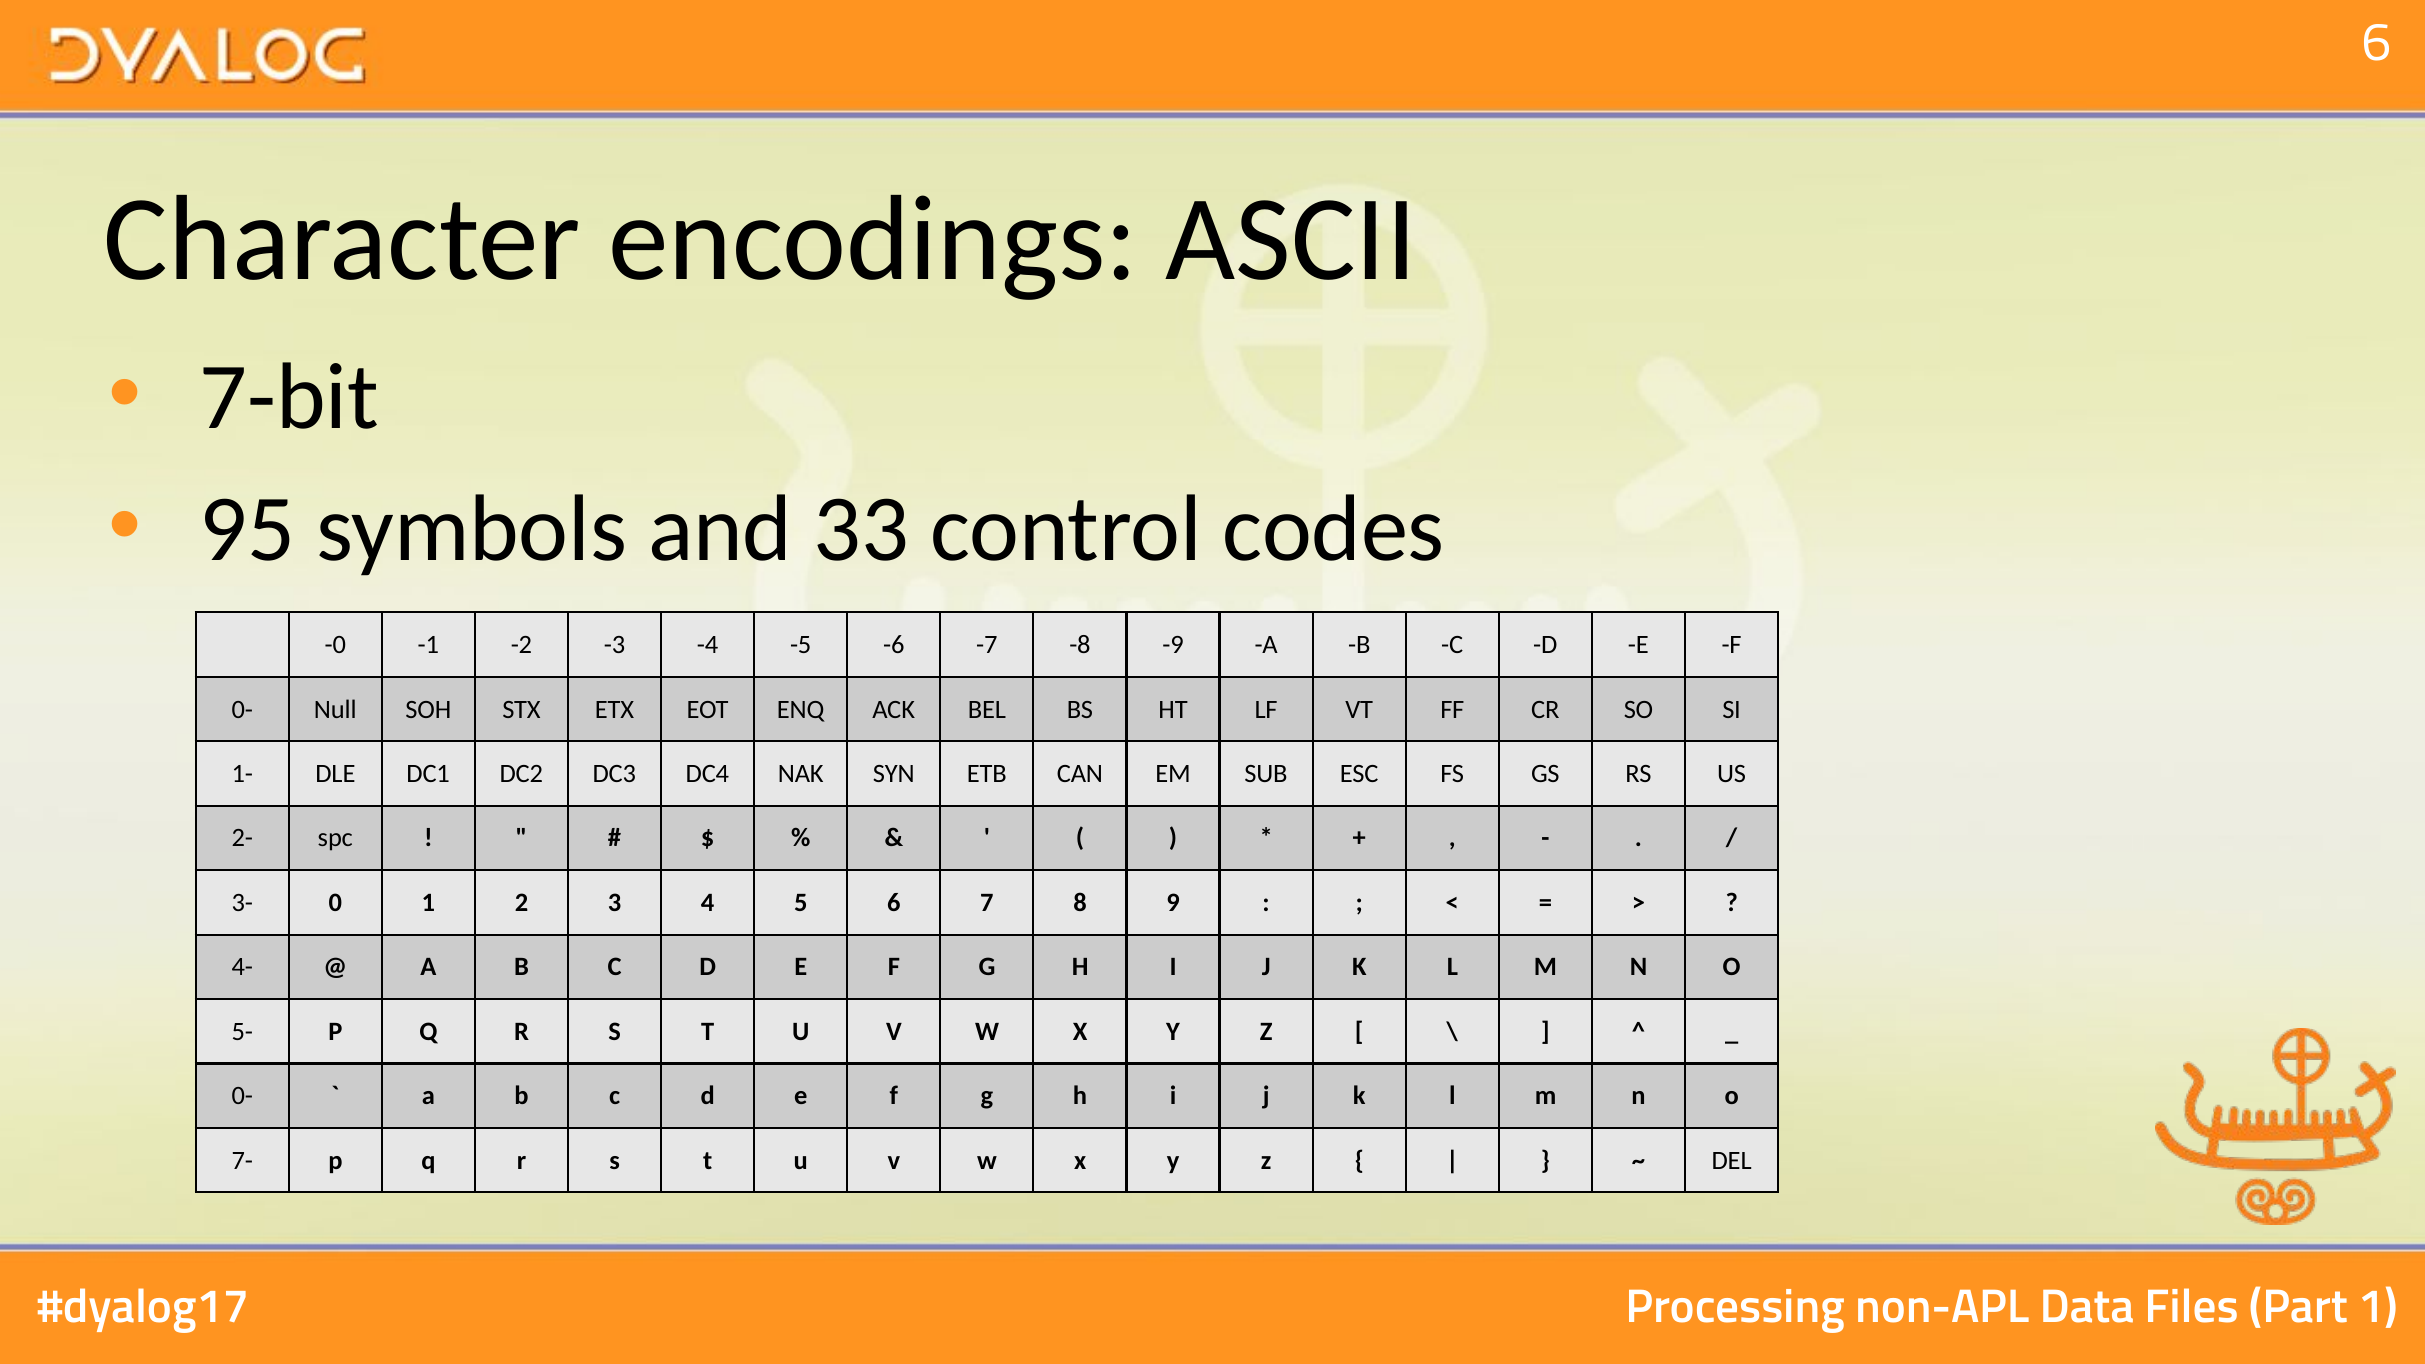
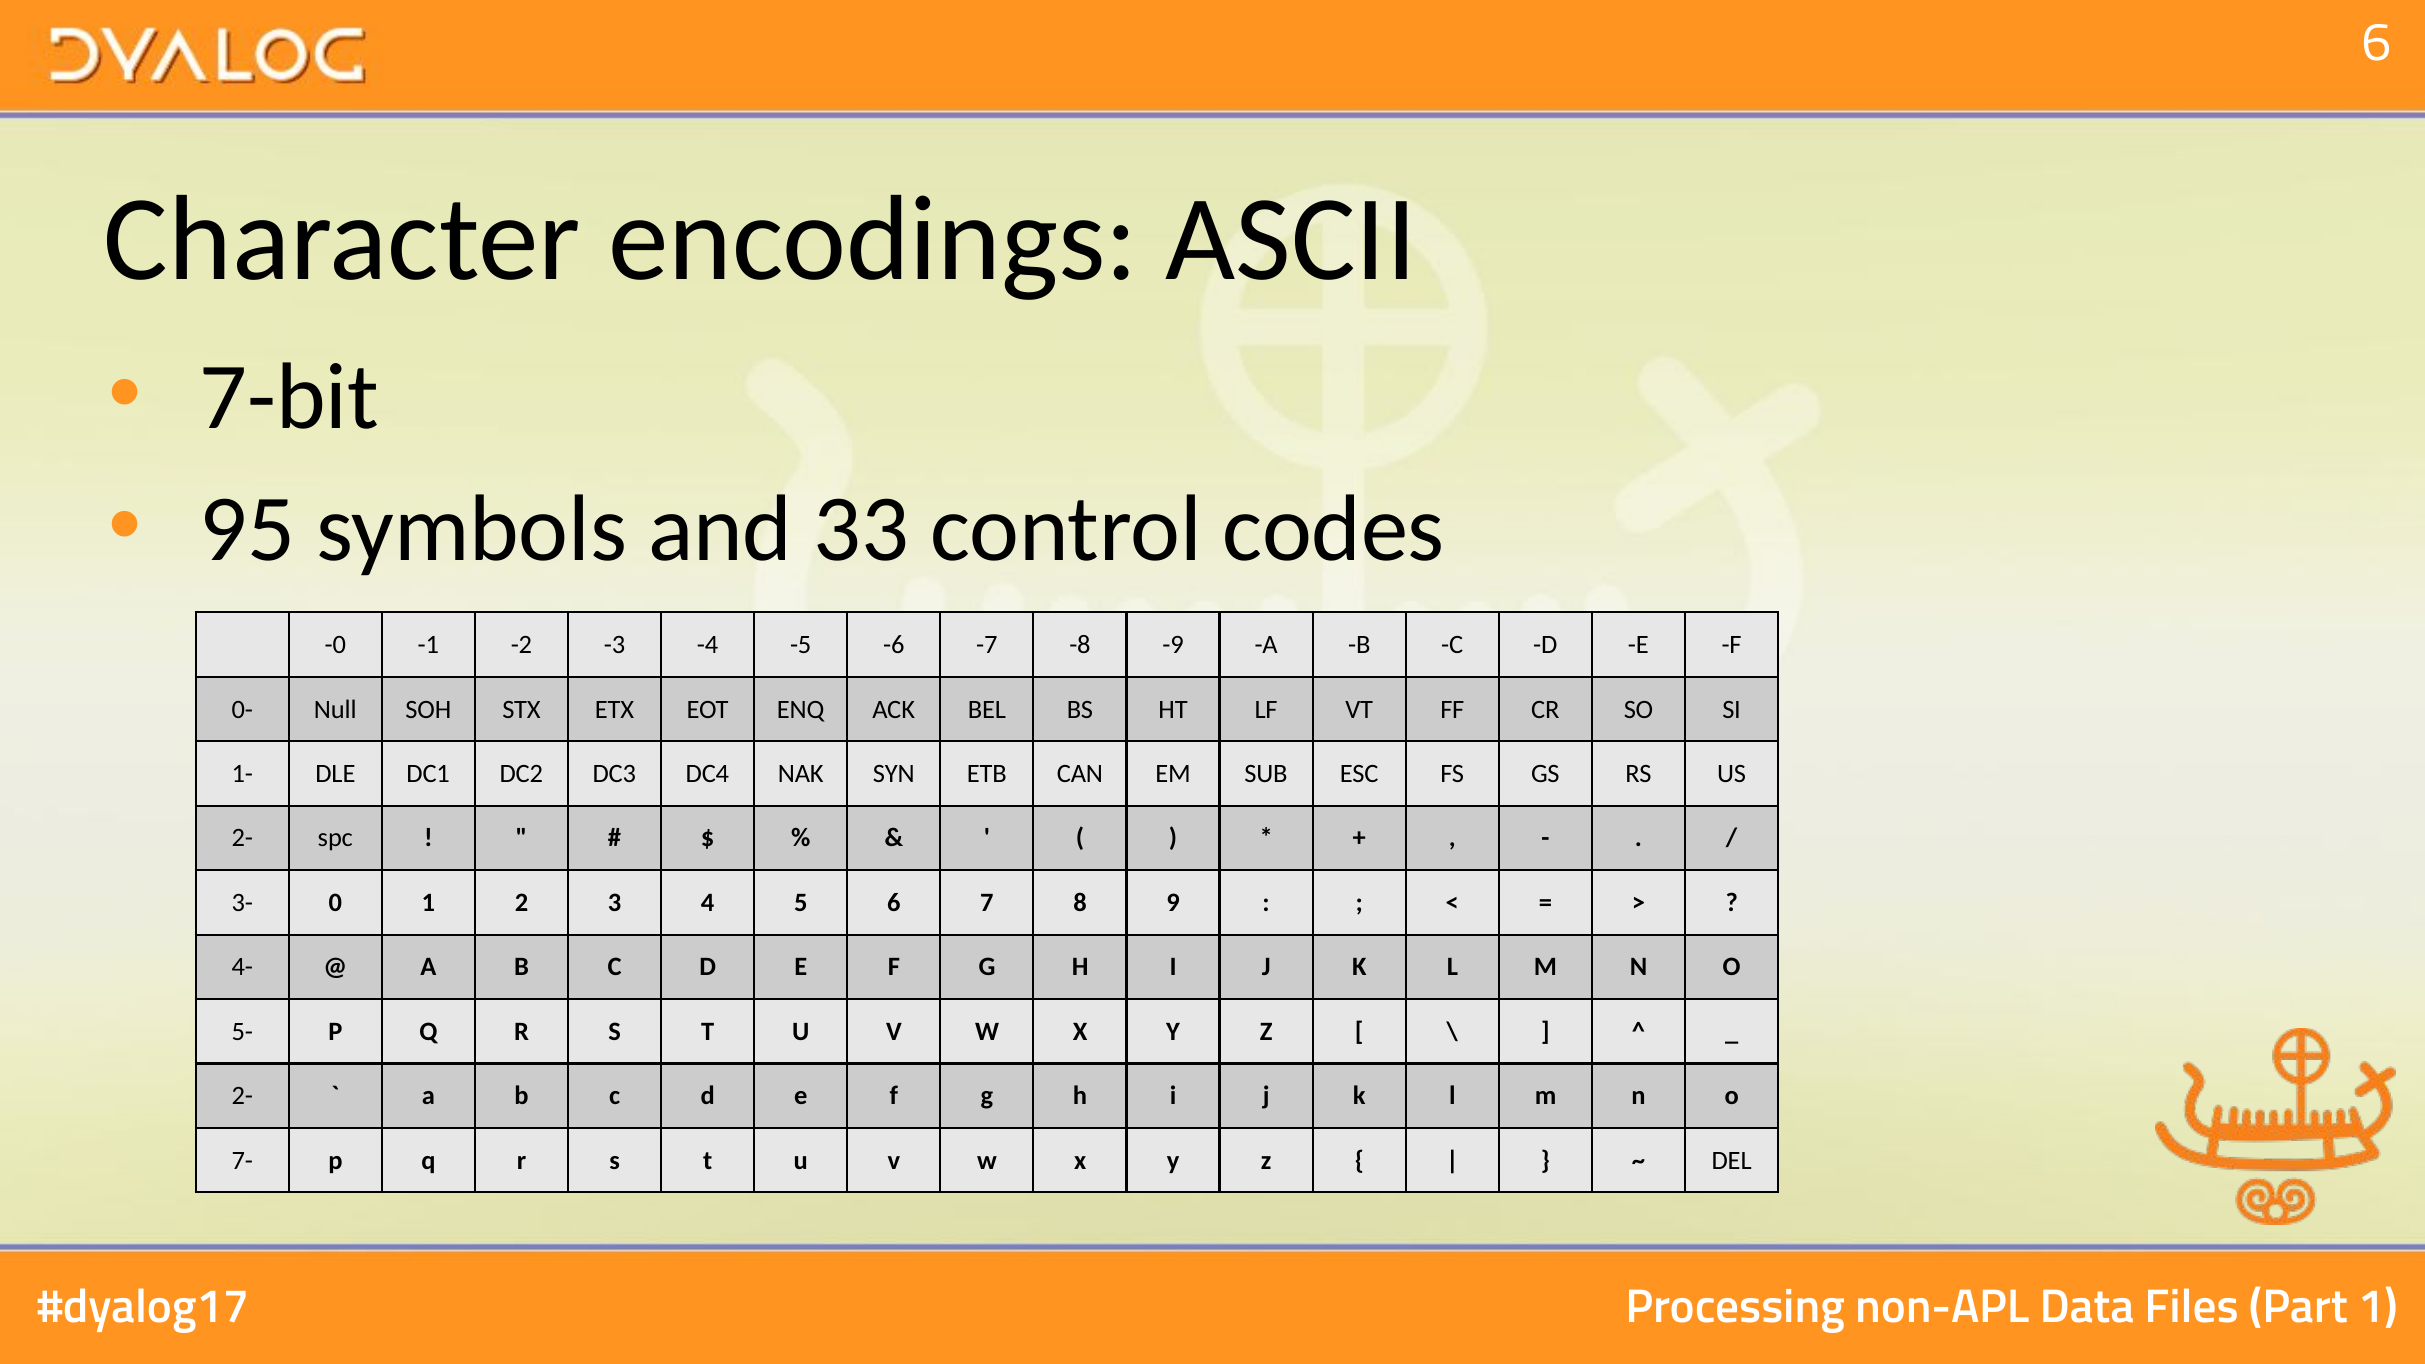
0- at (242, 1096): 0- -> 2-
